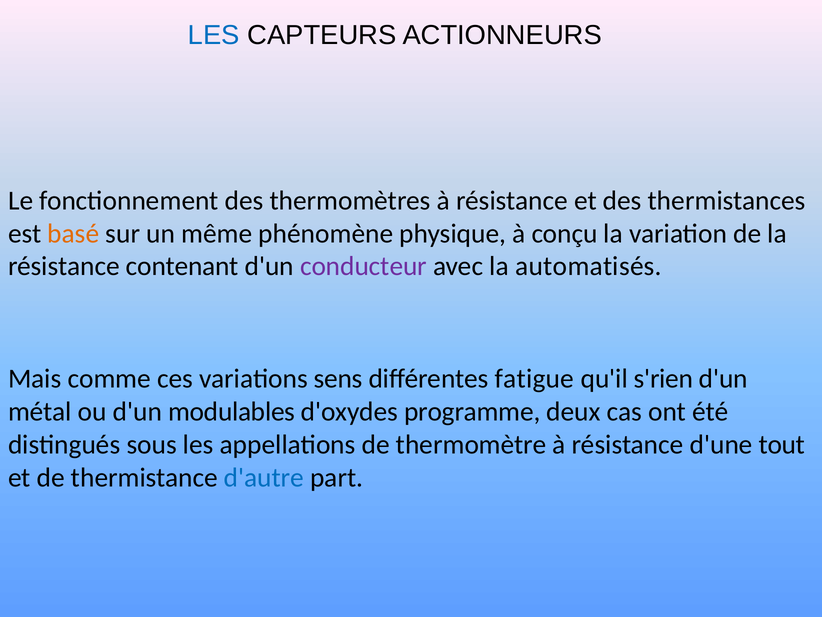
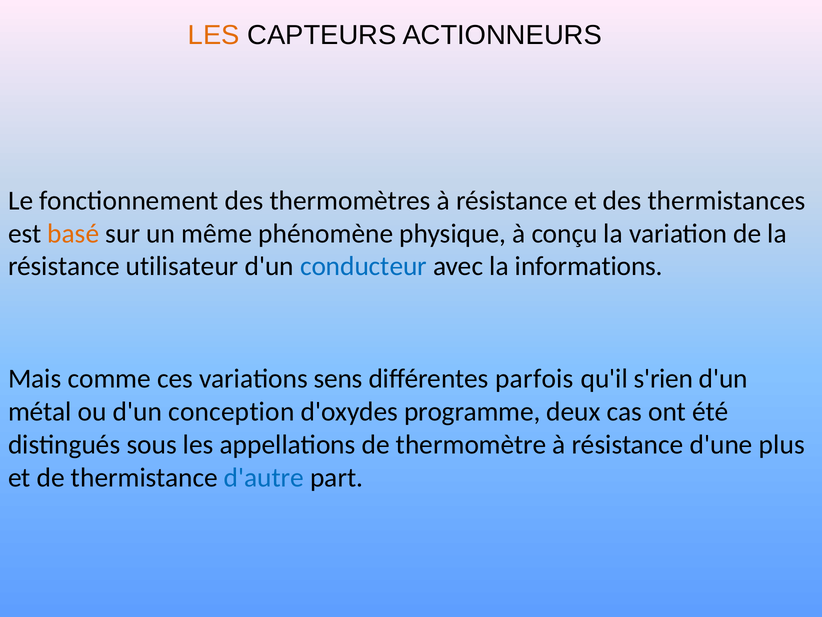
LES at (214, 35) colour: blue -> orange
contenant: contenant -> utilisateur
conducteur colour: purple -> blue
automatisés: automatisés -> informations
fatigue: fatigue -> parfois
modulables: modulables -> conception
tout: tout -> plus
